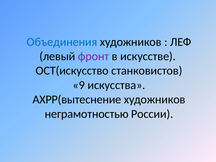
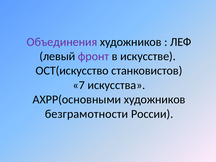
Объединения colour: blue -> purple
9: 9 -> 7
АХРР(вытеснение: АХРР(вытеснение -> АХРР(основными
неграмотностью: неграмотностью -> безграмотности
